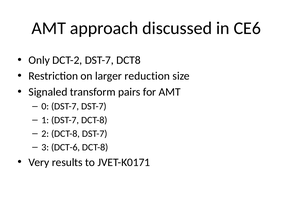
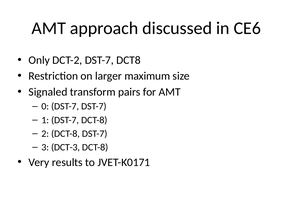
reduction: reduction -> maximum
DCT-6: DCT-6 -> DCT-3
